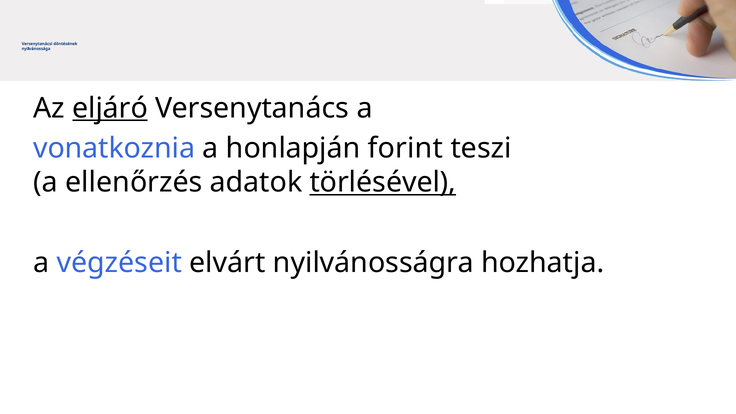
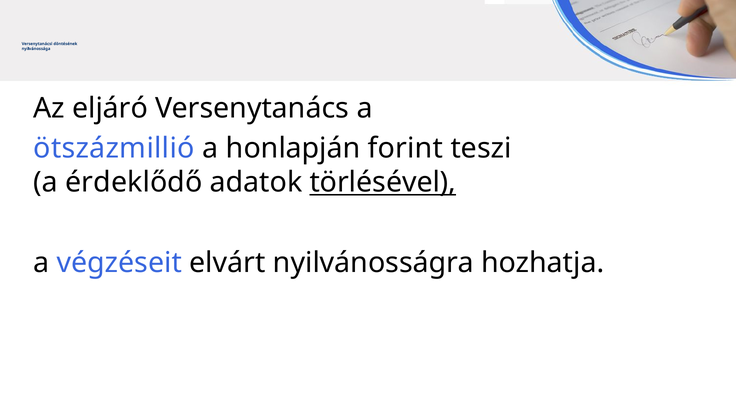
eljáró underline: present -> none
vonatkoznia: vonatkoznia -> ötszázmillió
ellenőrzés: ellenőrzés -> érdeklődő
